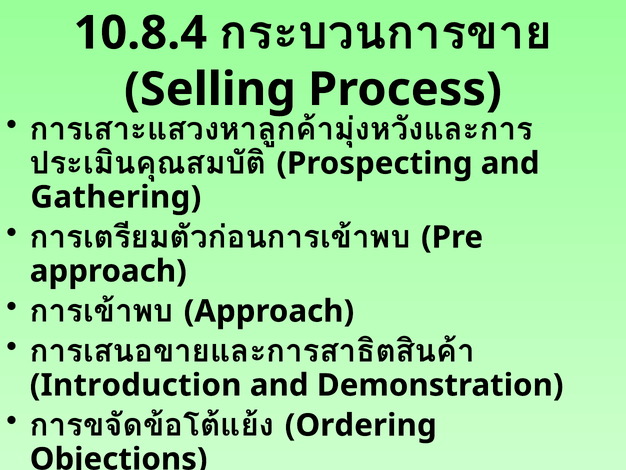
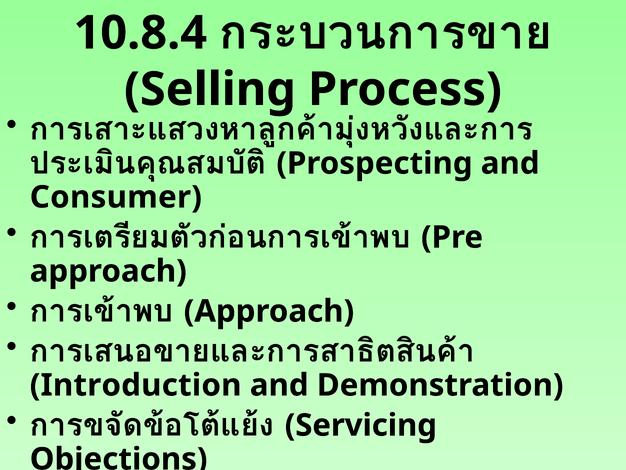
Gathering: Gathering -> Consumer
Ordering: Ordering -> Servicing
